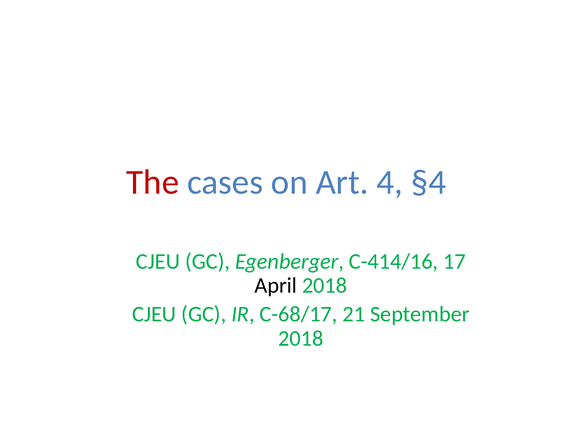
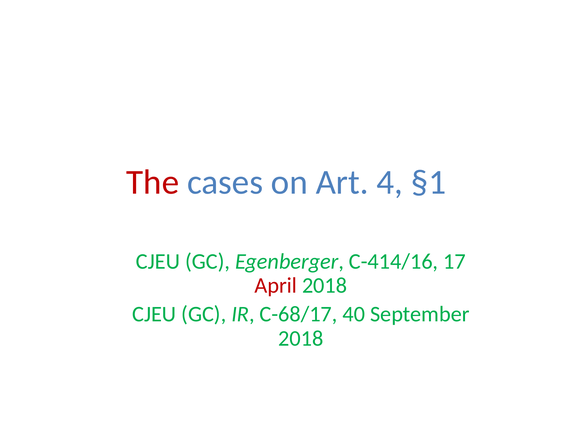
§4: §4 -> §1
April colour: black -> red
21: 21 -> 40
